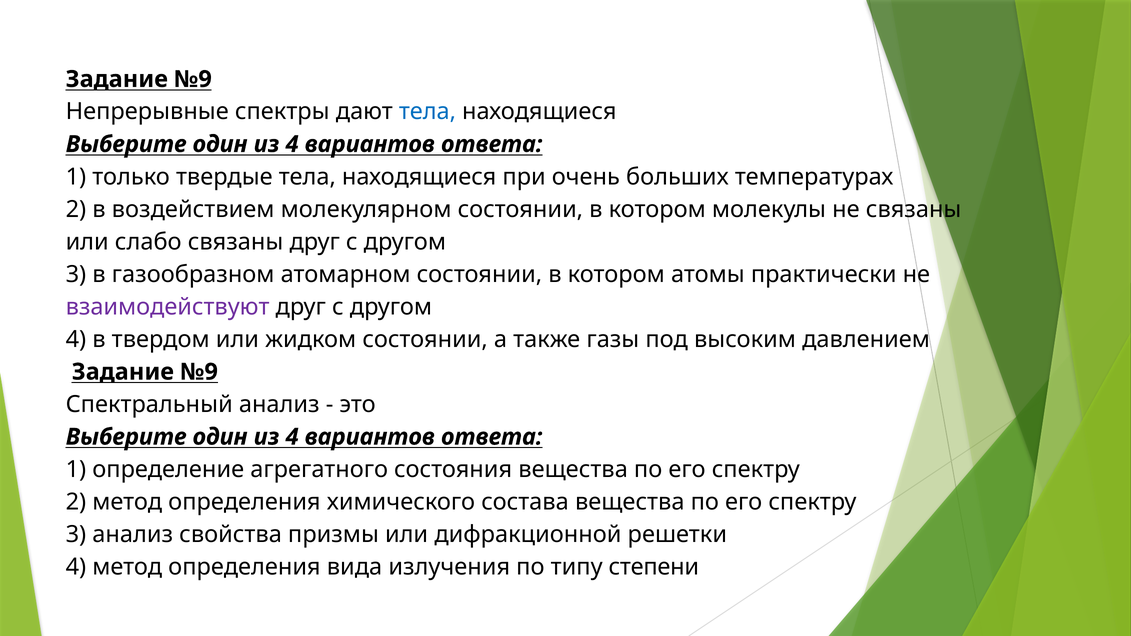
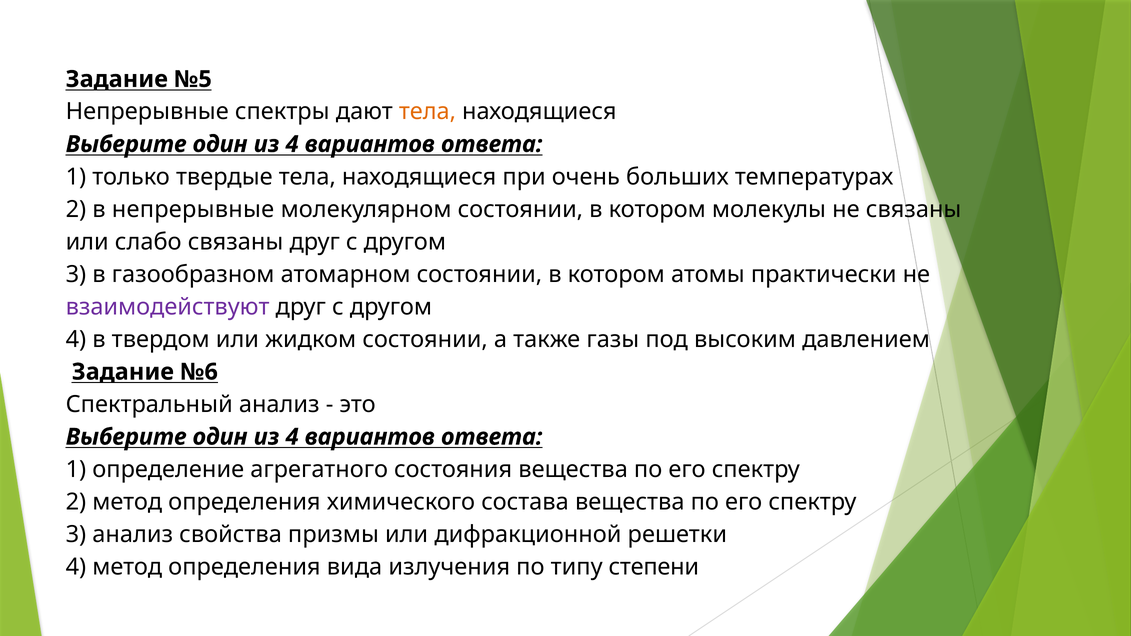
№9 at (193, 79): №9 -> №5
тела at (427, 112) colour: blue -> orange
в воздействием: воздействием -> непрерывные
№9 at (199, 372): №9 -> №6
